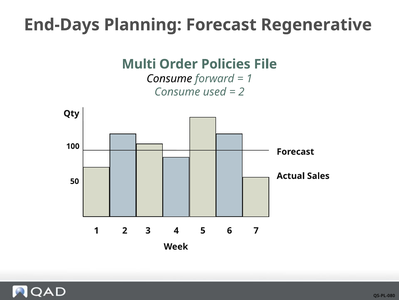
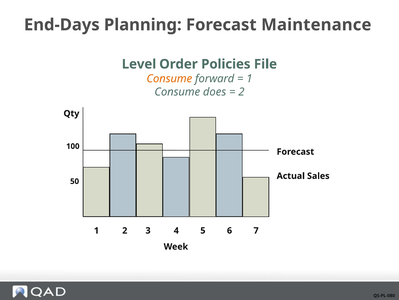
Regenerative: Regenerative -> Maintenance
Multi: Multi -> Level
Consume at (169, 78) colour: black -> orange
used: used -> does
